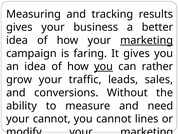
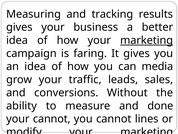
you at (104, 66) underline: present -> none
rather: rather -> media
need: need -> done
